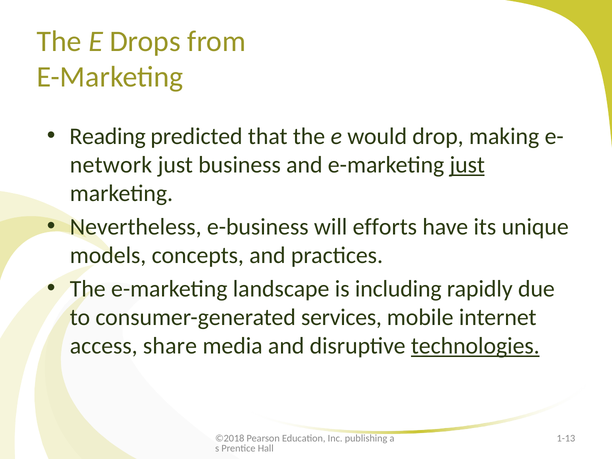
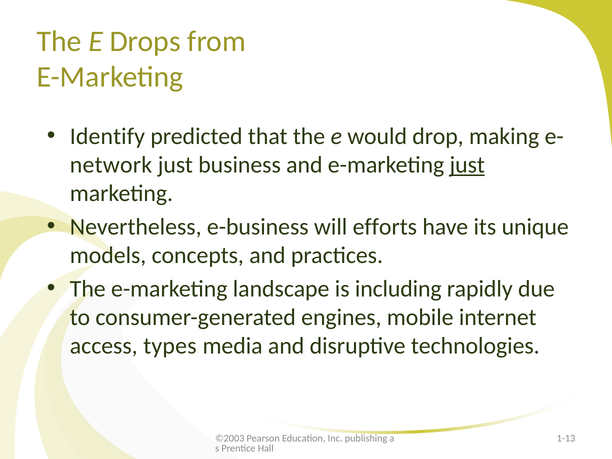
Reading: Reading -> Identify
services: services -> engines
share: share -> types
technologies underline: present -> none
©2018: ©2018 -> ©2003
